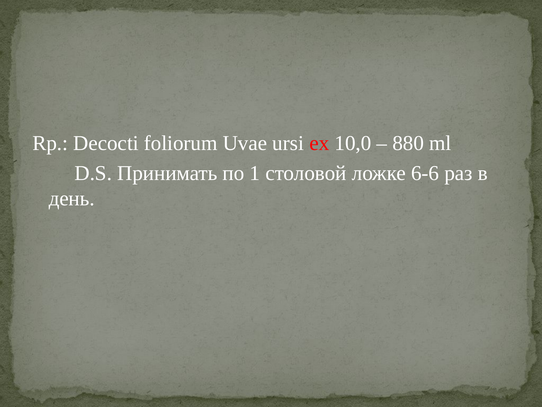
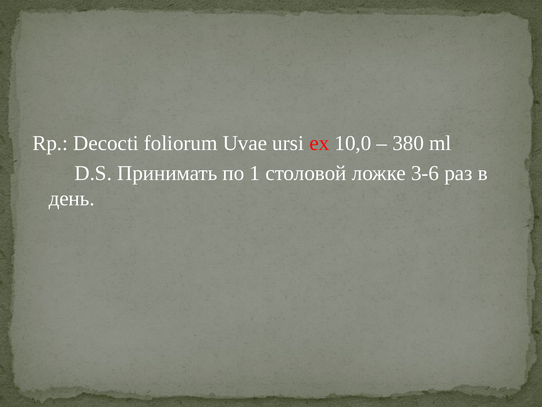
880: 880 -> 380
6-6: 6-6 -> 3-6
